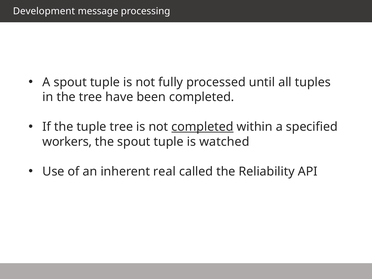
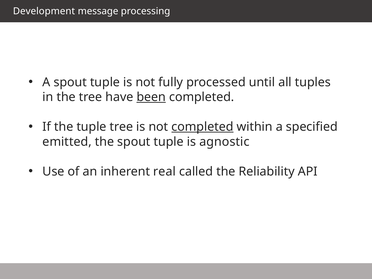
been underline: none -> present
workers: workers -> emitted
watched: watched -> agnostic
